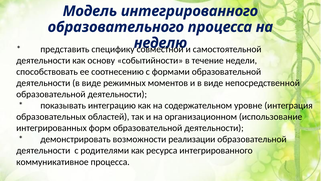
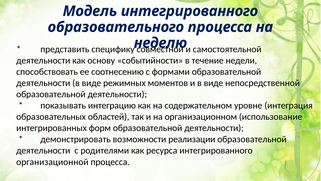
коммуникативное: коммуникативное -> организационной
